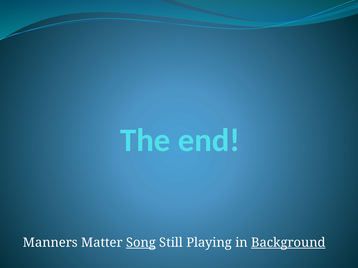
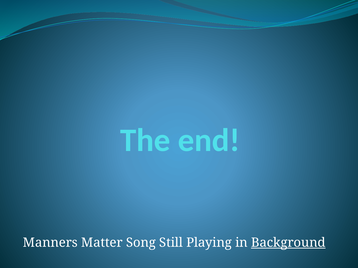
Song underline: present -> none
